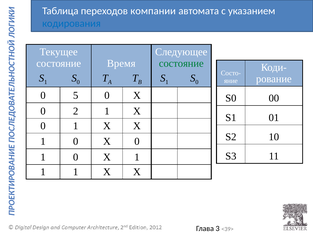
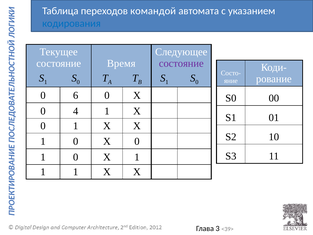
компании: компании -> командой
состояние at (181, 63) colour: green -> purple
5: 5 -> 6
2: 2 -> 4
